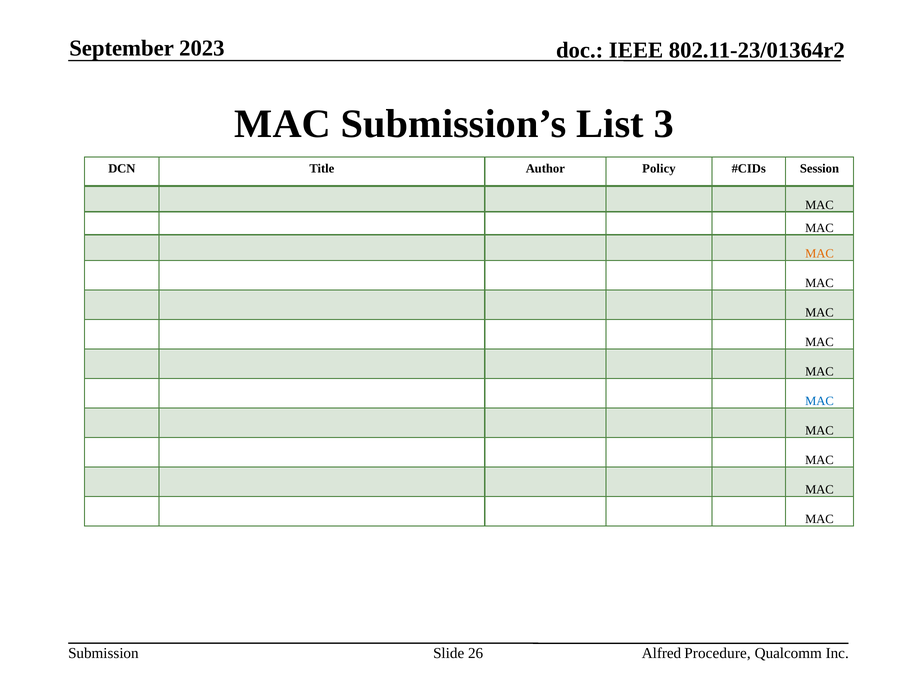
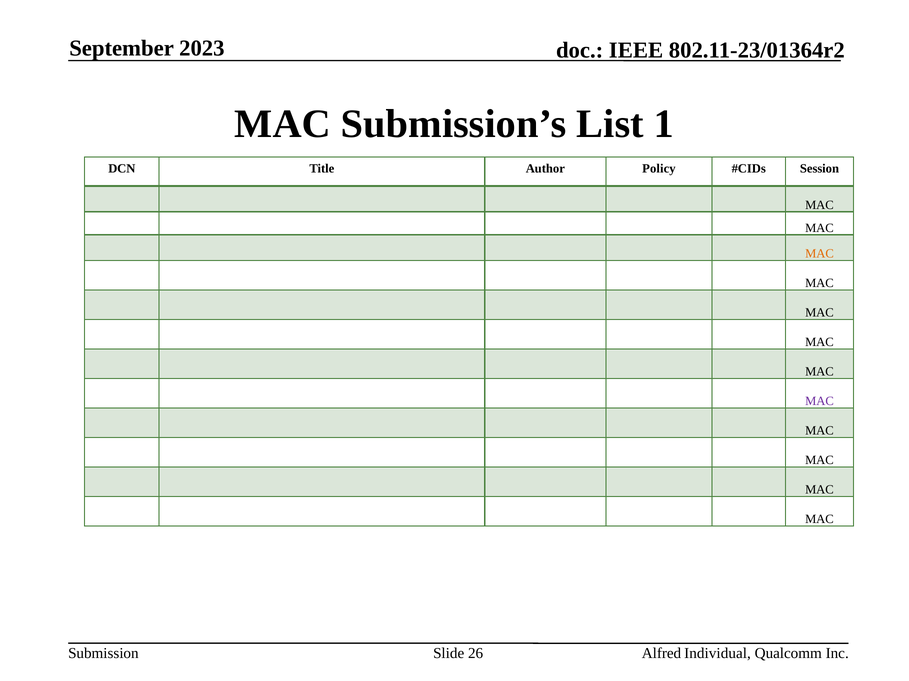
3: 3 -> 1
MAC at (819, 401) colour: blue -> purple
Procedure: Procedure -> Individual
